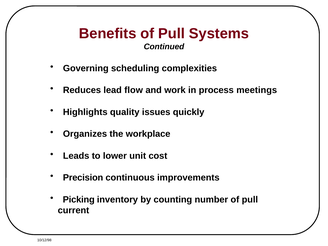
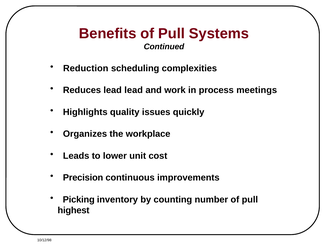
Governing: Governing -> Reduction
lead flow: flow -> lead
current: current -> highest
